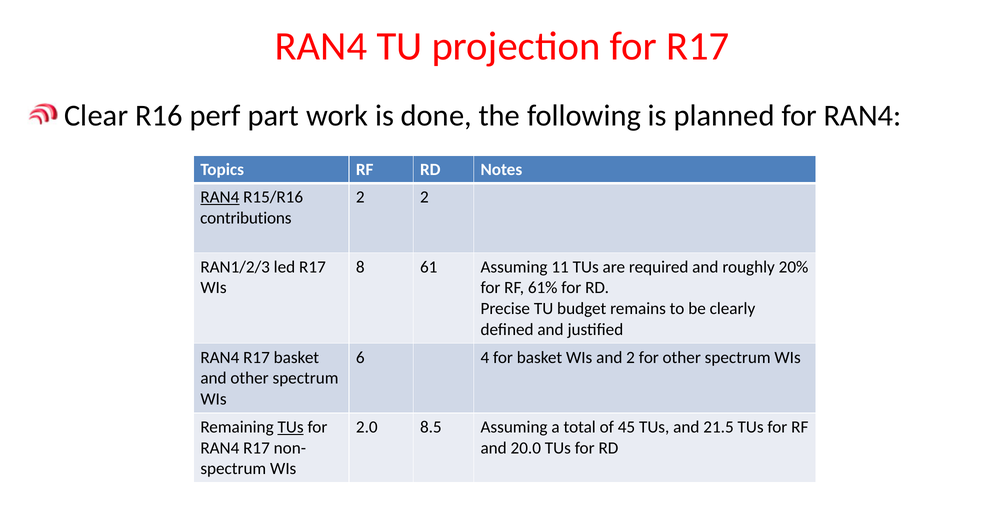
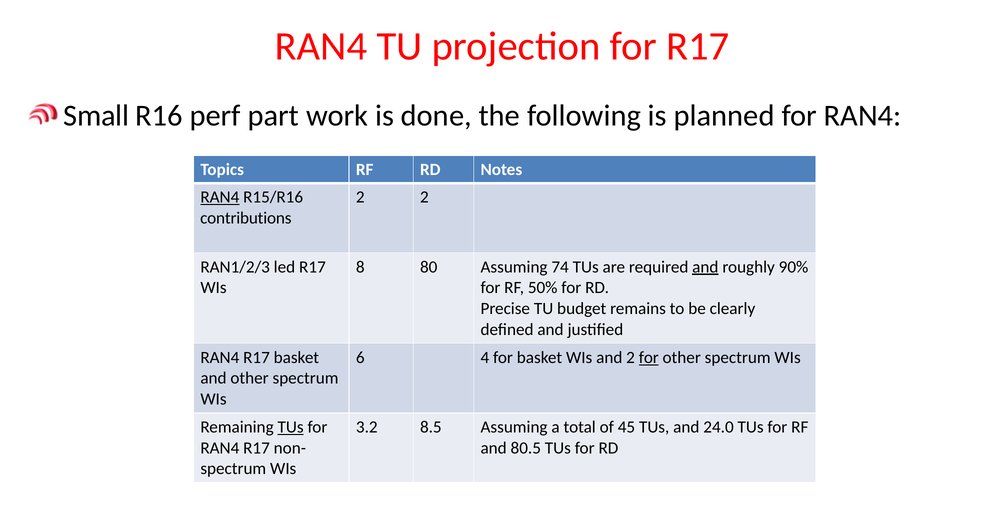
Clear: Clear -> Small
61: 61 -> 80
11: 11 -> 74
and at (705, 267) underline: none -> present
20%: 20% -> 90%
61%: 61% -> 50%
for at (649, 358) underline: none -> present
2.0: 2.0 -> 3.2
21.5: 21.5 -> 24.0
20.0: 20.0 -> 80.5
